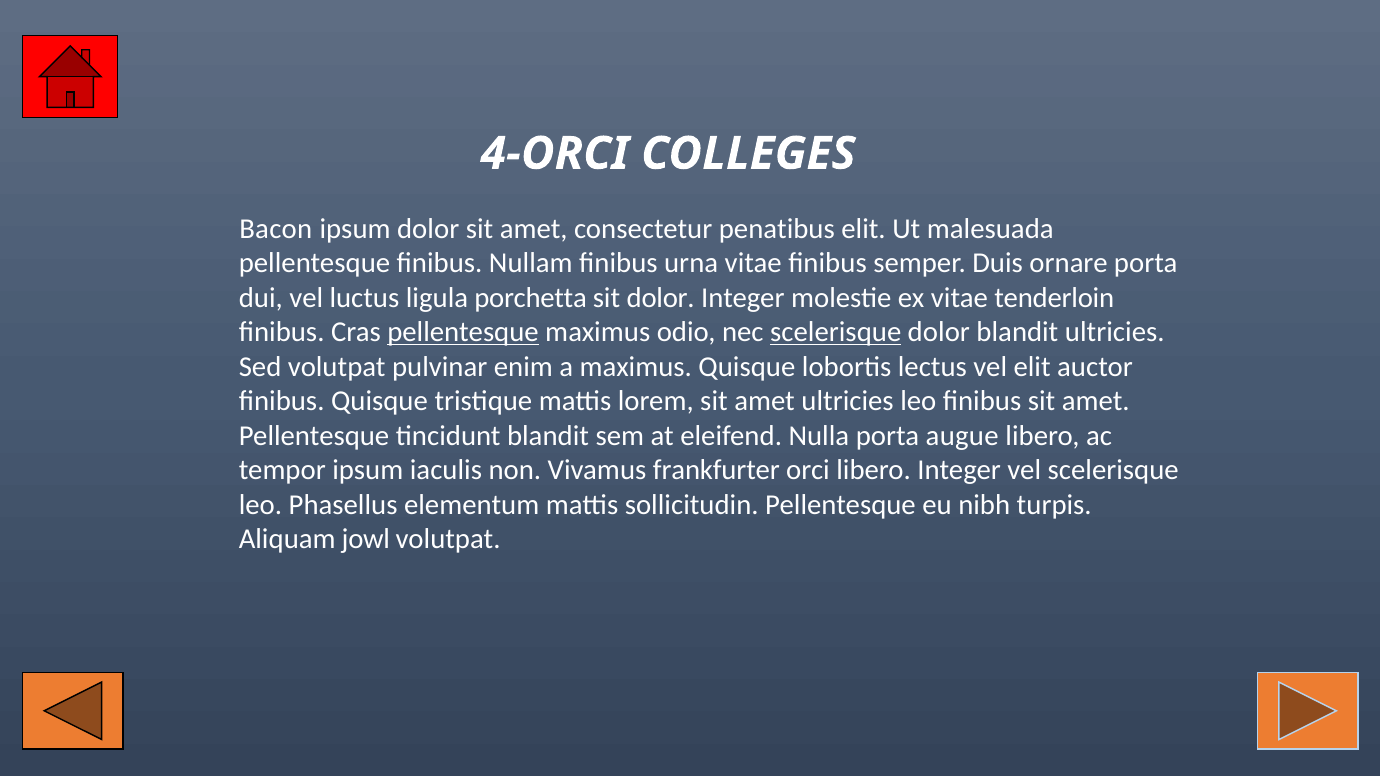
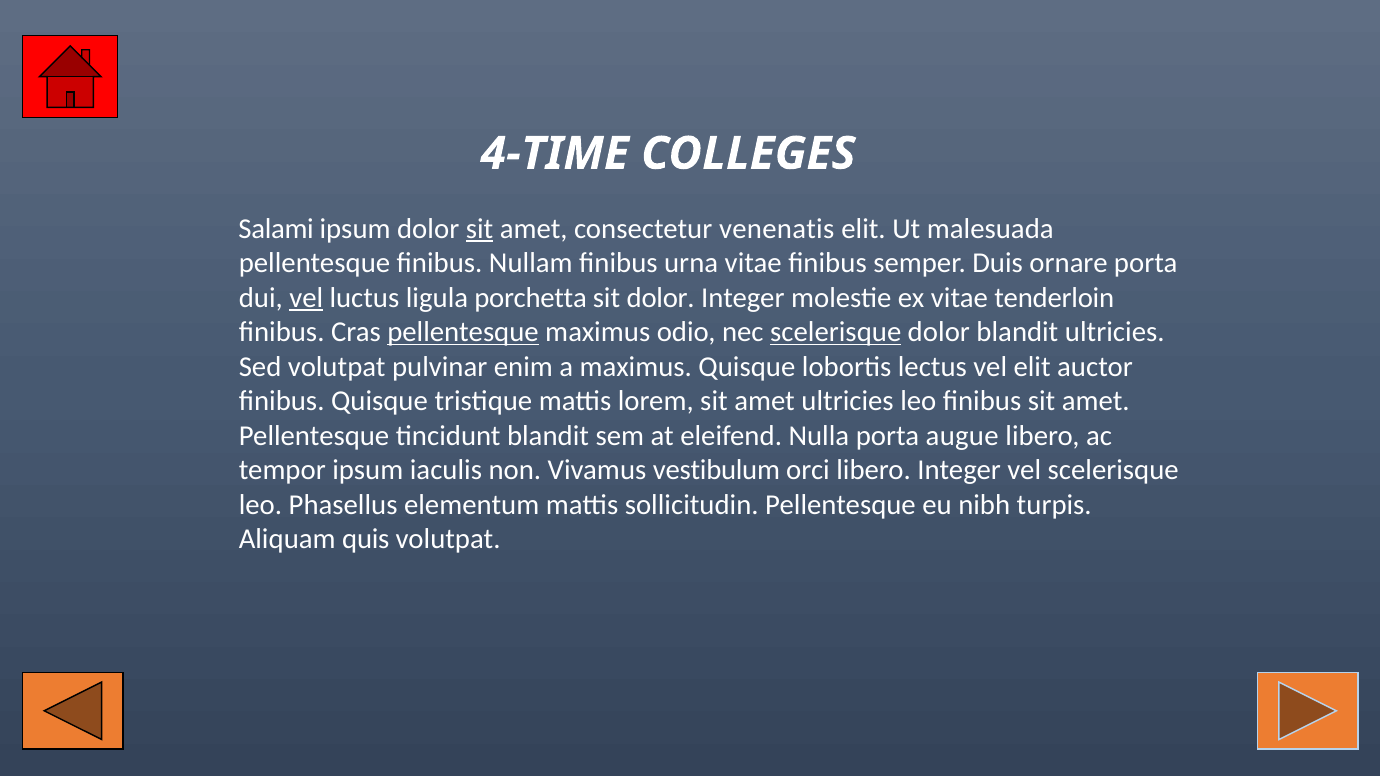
4-ORCI: 4-ORCI -> 4-TIME
Bacon: Bacon -> Salami
sit at (480, 229) underline: none -> present
penatibus: penatibus -> venenatis
vel at (306, 298) underline: none -> present
frankfurter: frankfurter -> vestibulum
jowl: jowl -> quis
